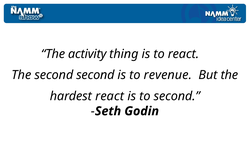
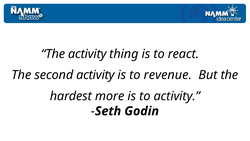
second second: second -> activity
hardest react: react -> more
to second: second -> activity
